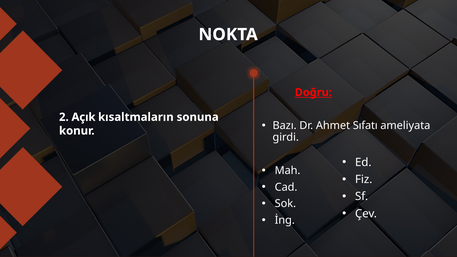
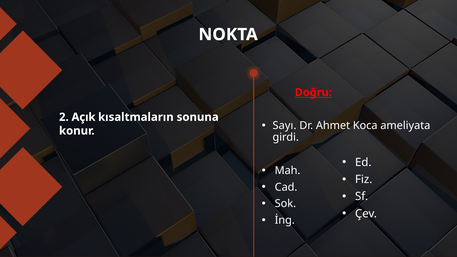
Bazı: Bazı -> Sayı
Sıfatı: Sıfatı -> Koca
